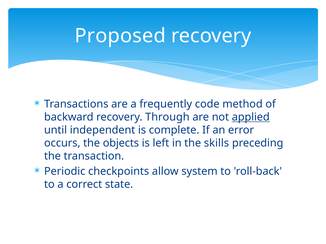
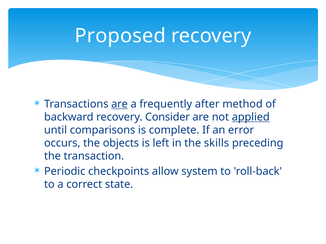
are at (119, 104) underline: none -> present
code: code -> after
Through: Through -> Consider
independent: independent -> comparisons
